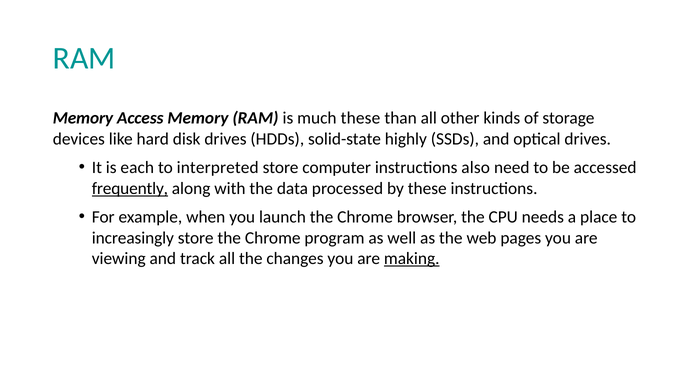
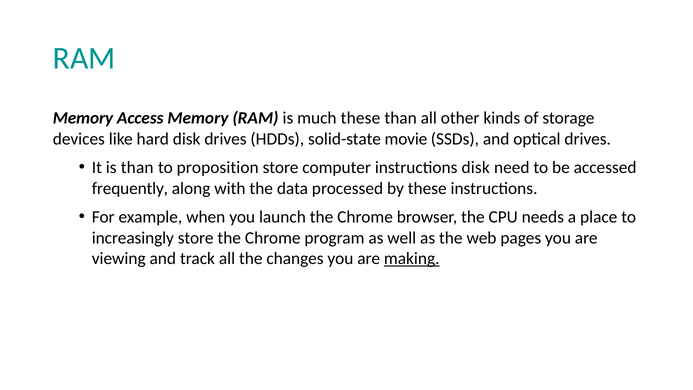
highly: highly -> movie
is each: each -> than
interpreted: interpreted -> proposition
instructions also: also -> disk
frequently underline: present -> none
